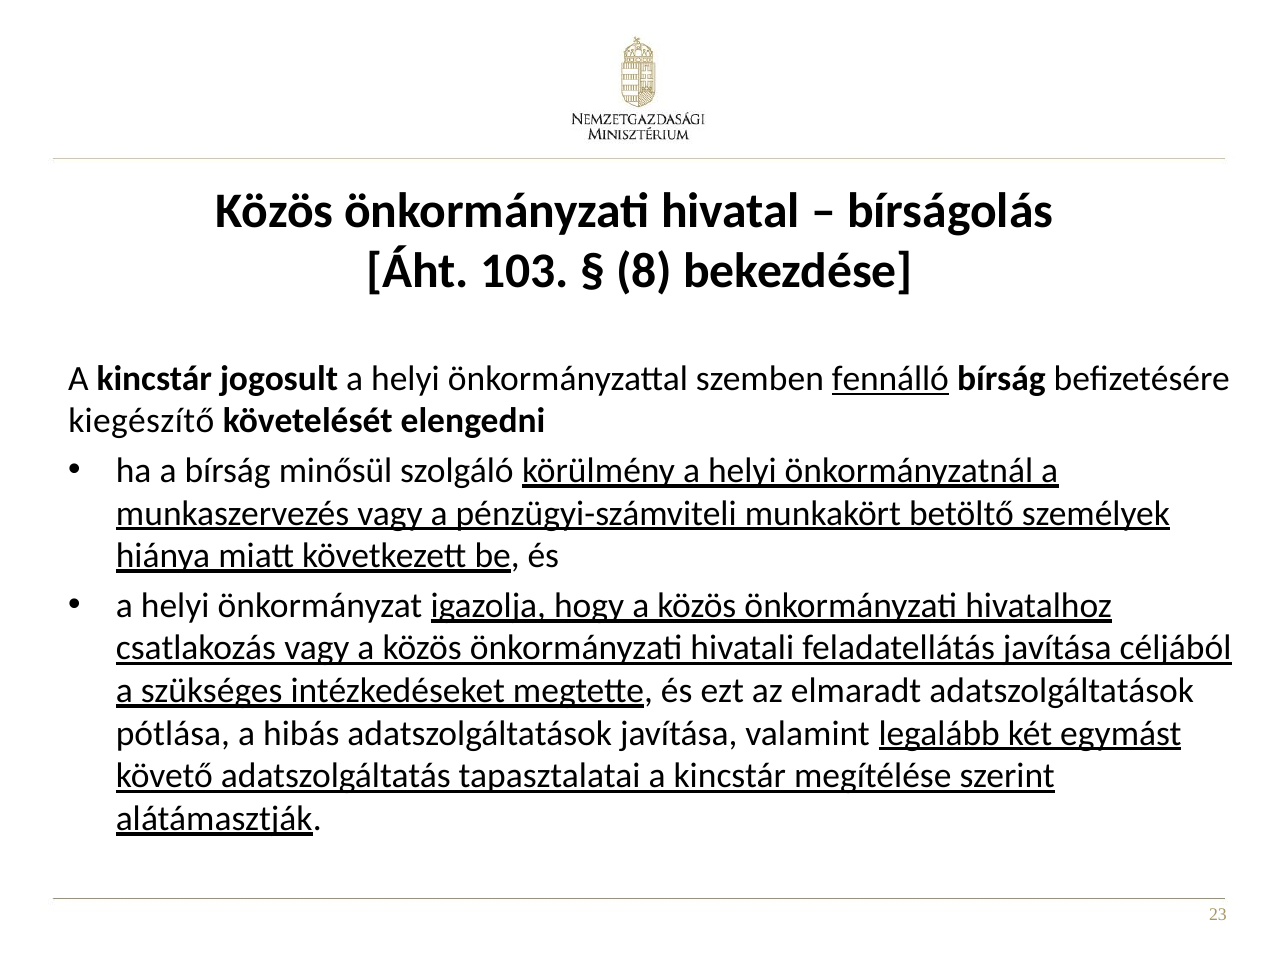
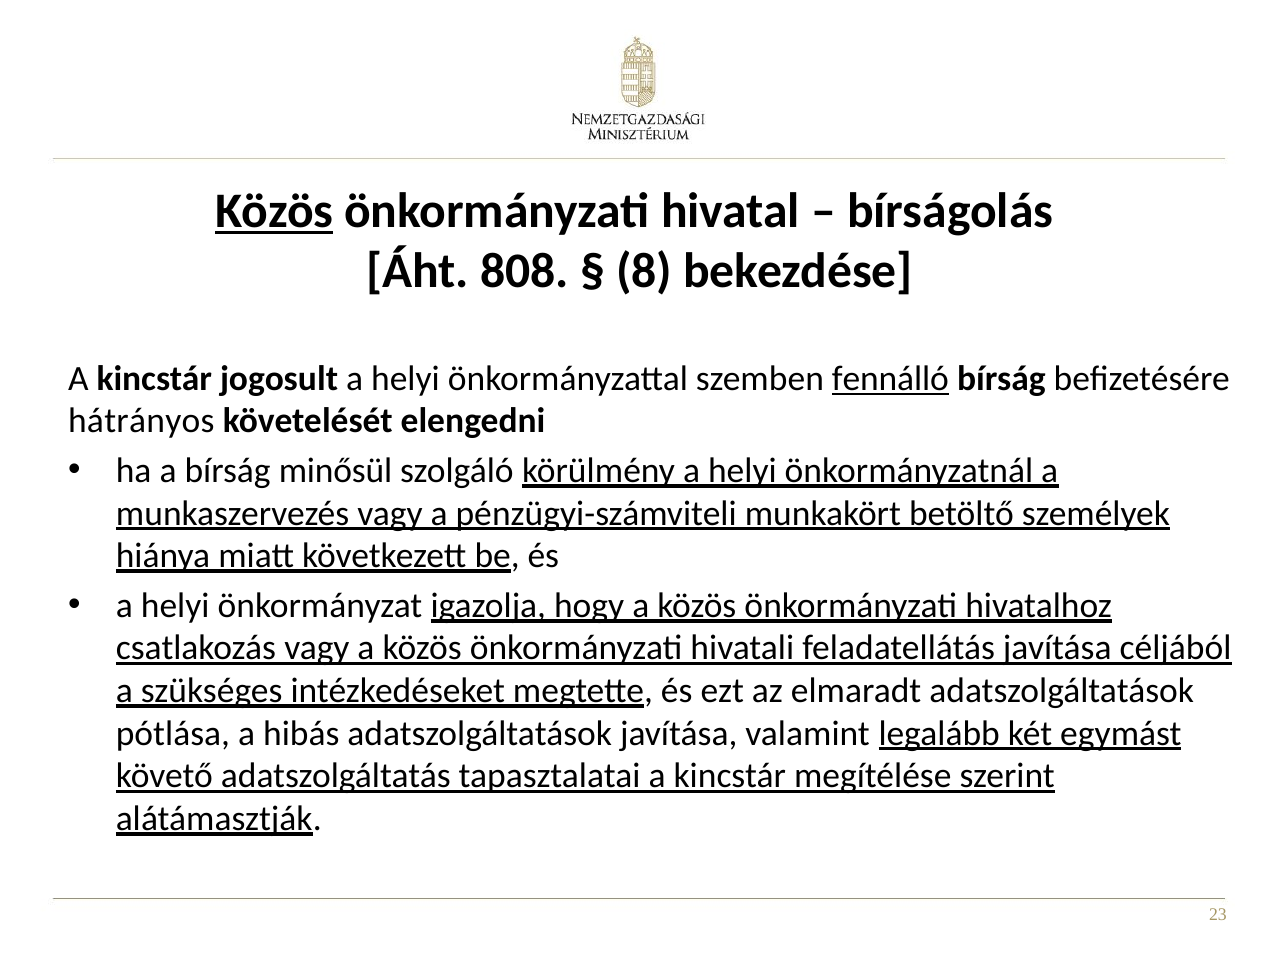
Közös at (274, 211) underline: none -> present
103: 103 -> 808
kiegészítő: kiegészítő -> hátrányos
